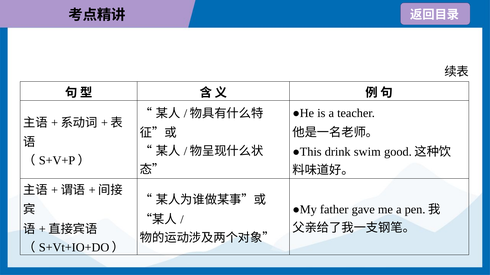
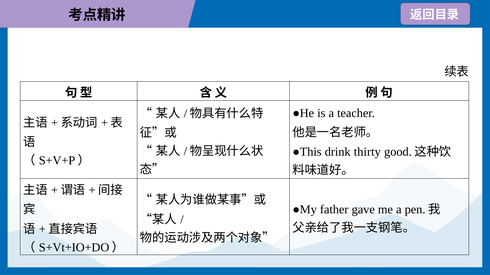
swim: swim -> thirty
